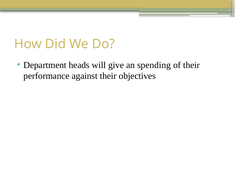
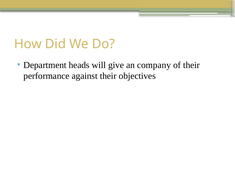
spending: spending -> company
